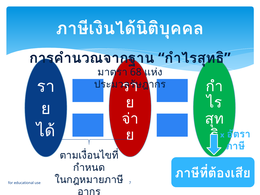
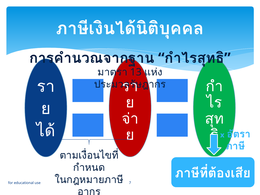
68: 68 -> 13
